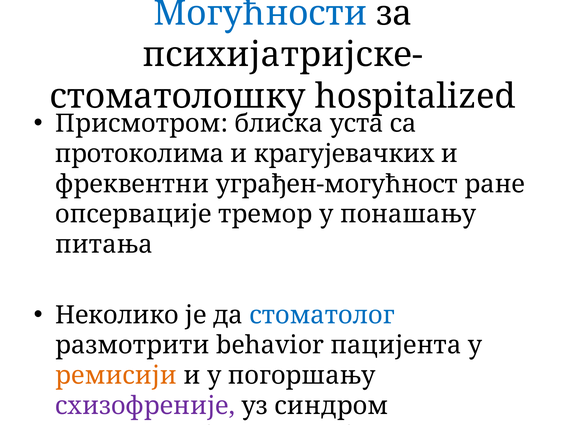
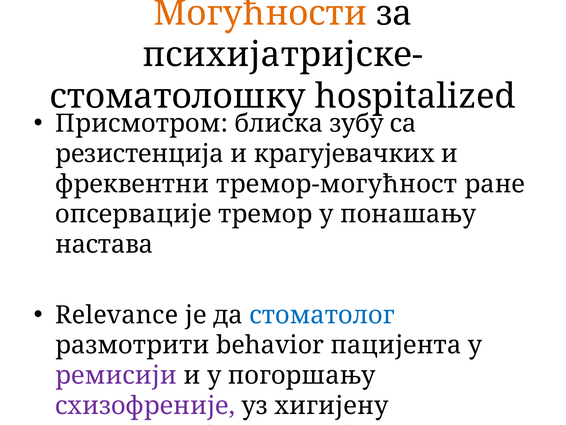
Могућности colour: blue -> orange
уста: уста -> зубу
протоколима: протоколима -> резистенција
уграђен-могућност: уграђен-могућност -> тремор-могућност
питања: питања -> настава
Неколико: Неколико -> Relevance
ремисији colour: orange -> purple
синдром: синдром -> хигијену
